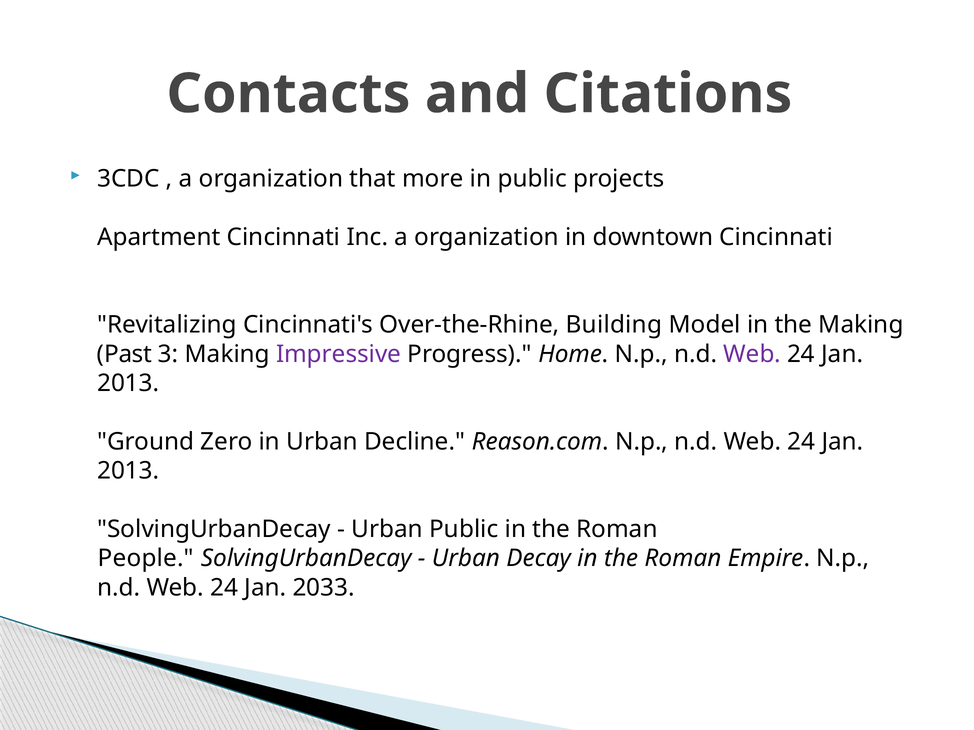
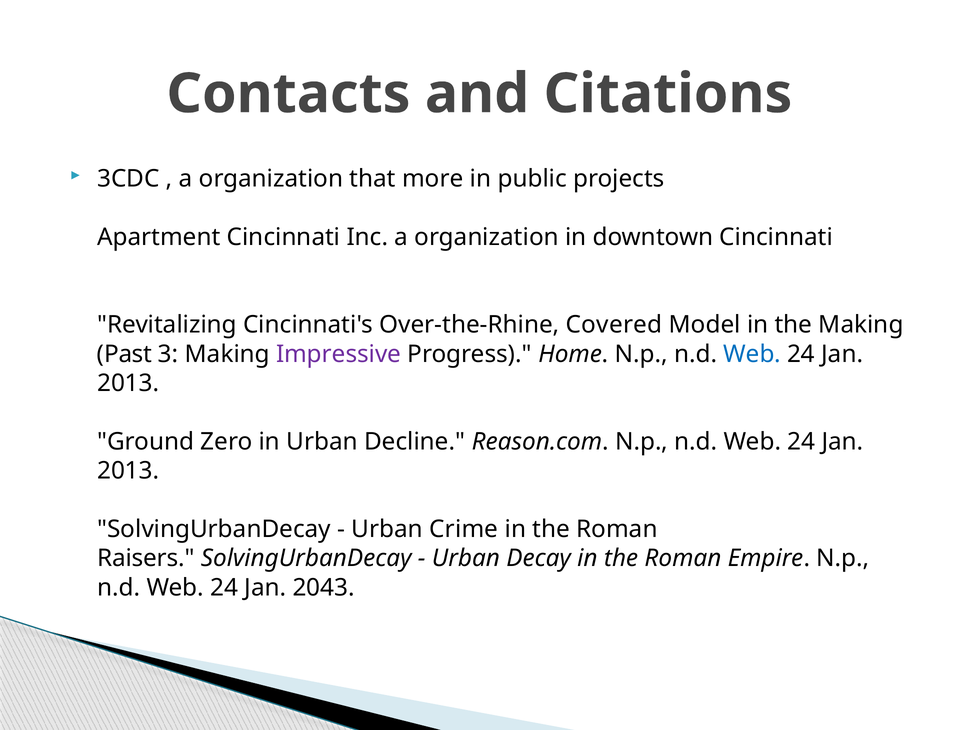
Building: Building -> Covered
Web at (752, 354) colour: purple -> blue
Urban Public: Public -> Crime
People: People -> Raisers
2033: 2033 -> 2043
